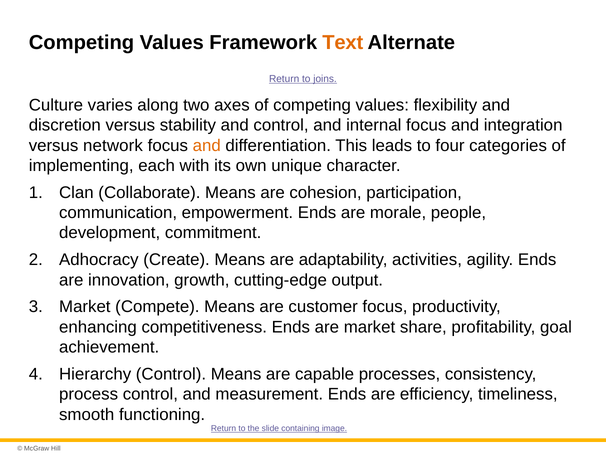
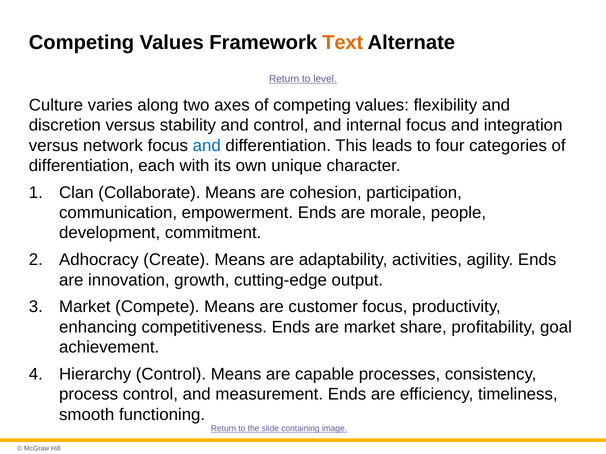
joins: joins -> level
and at (207, 146) colour: orange -> blue
implementing at (81, 166): implementing -> differentiation
